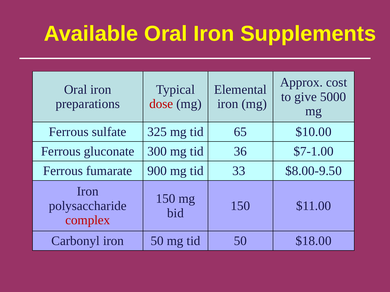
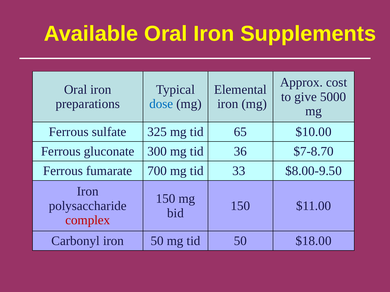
dose colour: red -> blue
$7-1.00: $7-1.00 -> $7-8.70
900: 900 -> 700
